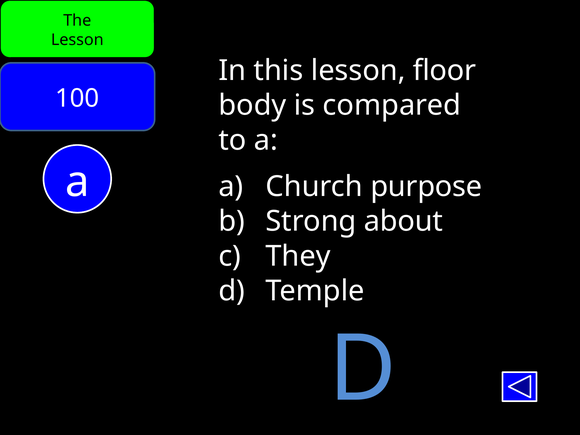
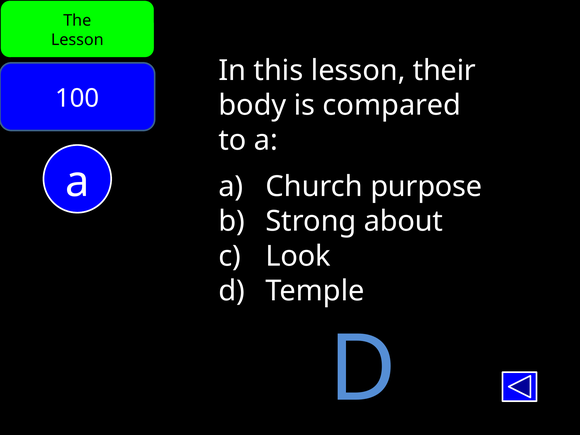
floor: floor -> their
They: They -> Look
